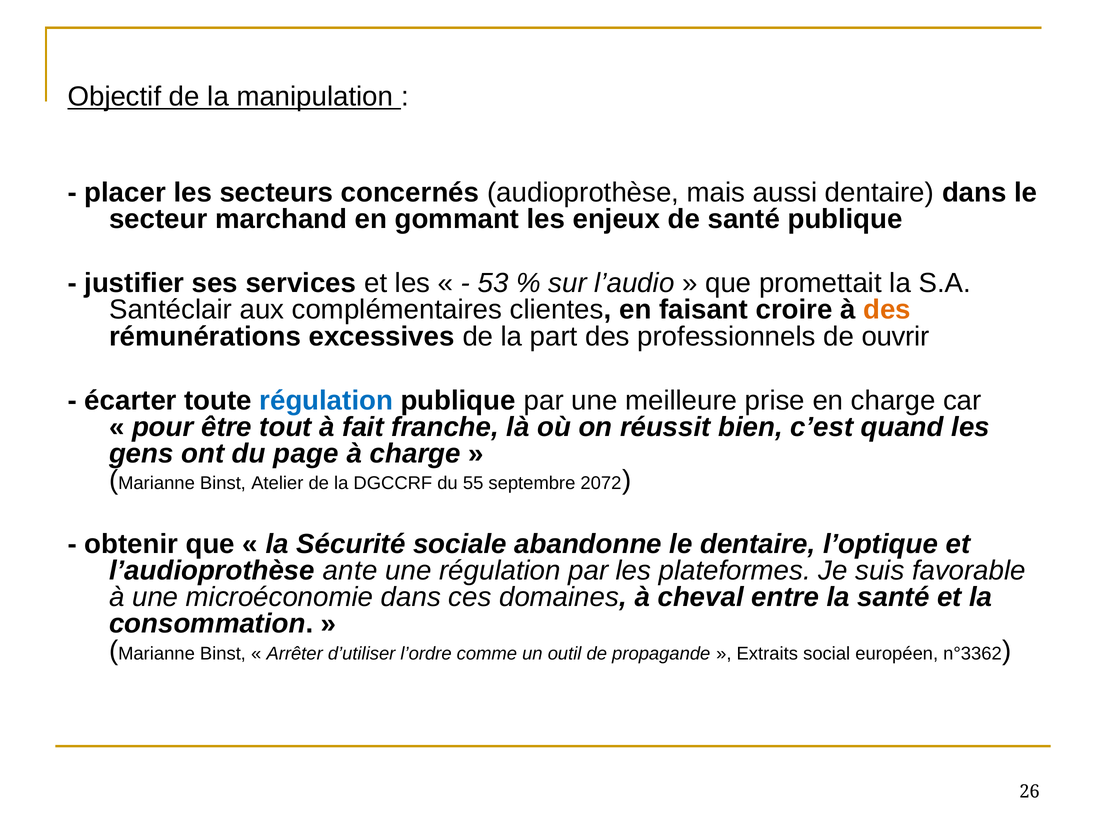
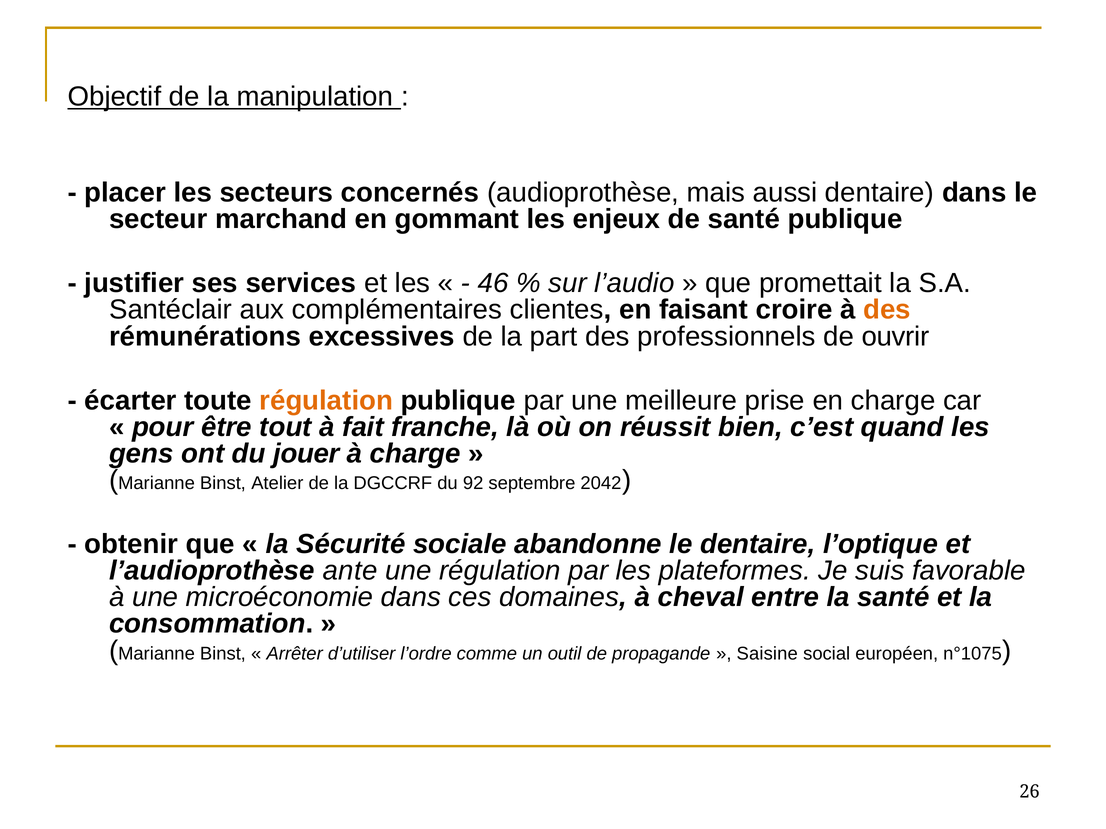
53: 53 -> 46
régulation at (326, 401) colour: blue -> orange
page: page -> jouer
55: 55 -> 92
2072: 2072 -> 2042
Extraits: Extraits -> Saisine
n°3362: n°3362 -> n°1075
